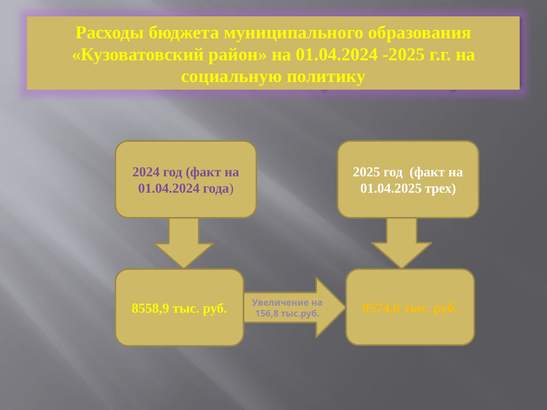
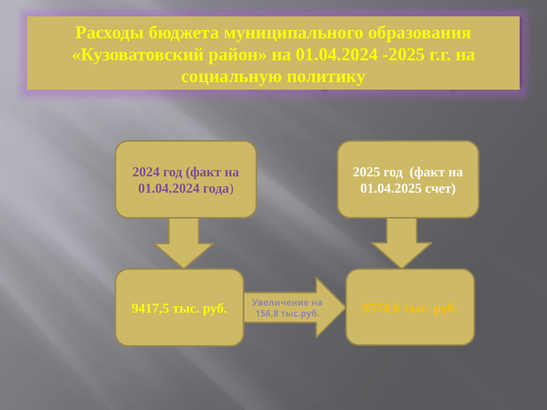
трех: трех -> счет
8558,9: 8558,9 -> 9417,5
